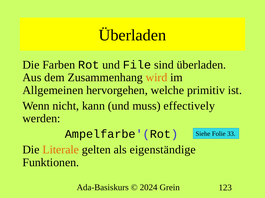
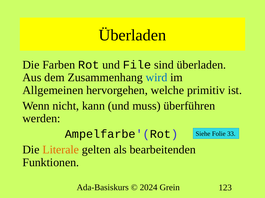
wird colour: orange -> blue
effectively: effectively -> überführen
eigenständige: eigenständige -> bearbeitenden
